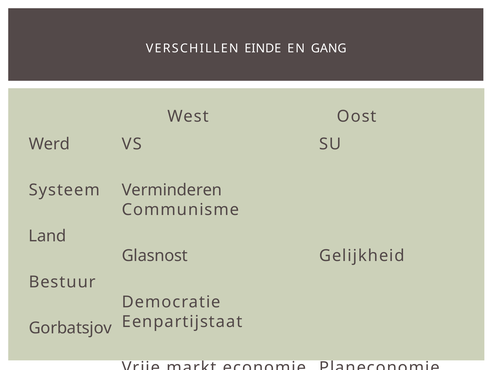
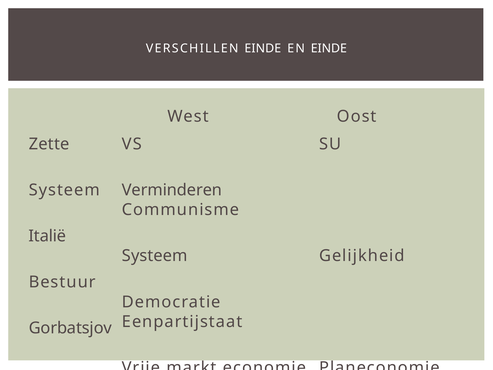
EN GANG: GANG -> EINDE
Werd: Werd -> Zette
Land: Land -> Italië
Glasnost at (155, 256): Glasnost -> Systeem
